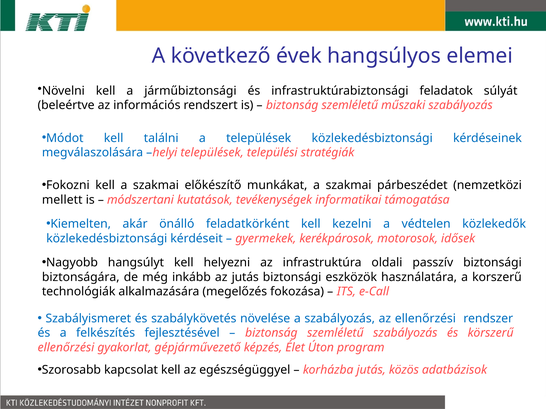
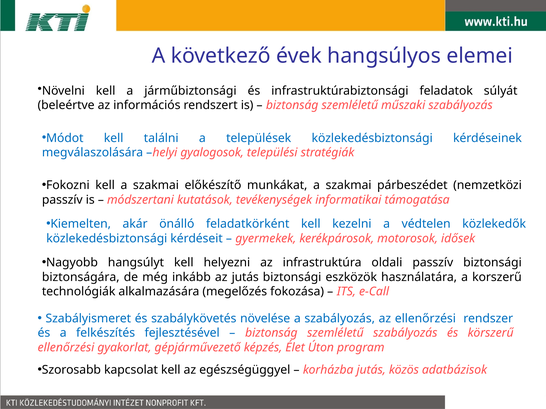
helyi települések: települések -> gyalogosok
mellett at (62, 200): mellett -> passzív
